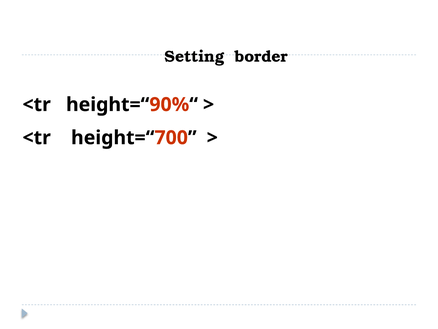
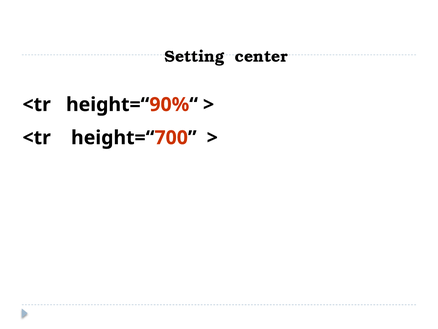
border: border -> center
